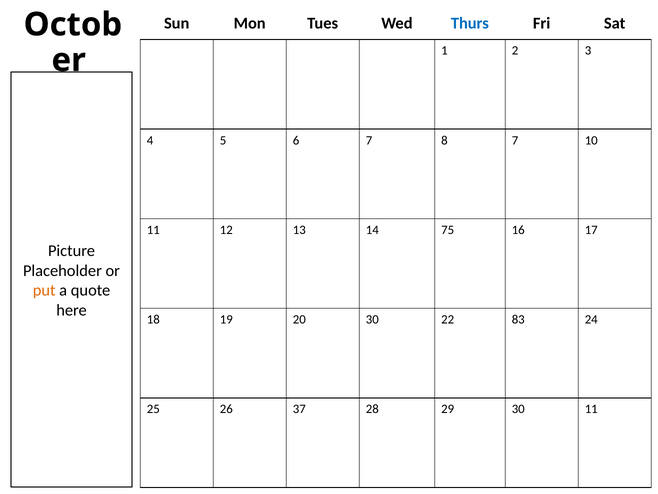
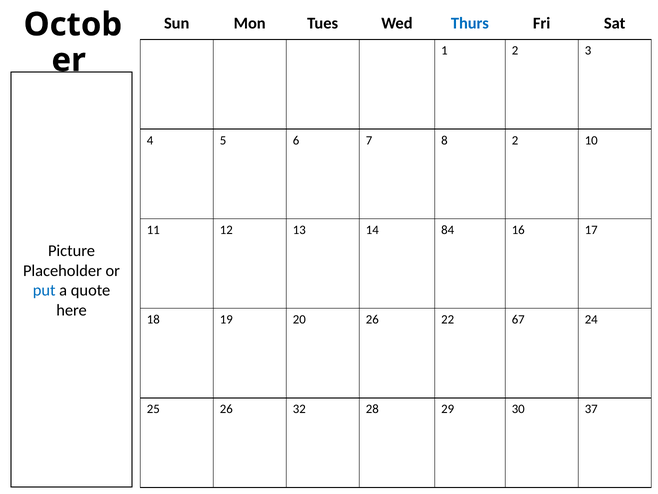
8 7: 7 -> 2
75: 75 -> 84
put colour: orange -> blue
20 30: 30 -> 26
83: 83 -> 67
37: 37 -> 32
30 11: 11 -> 37
